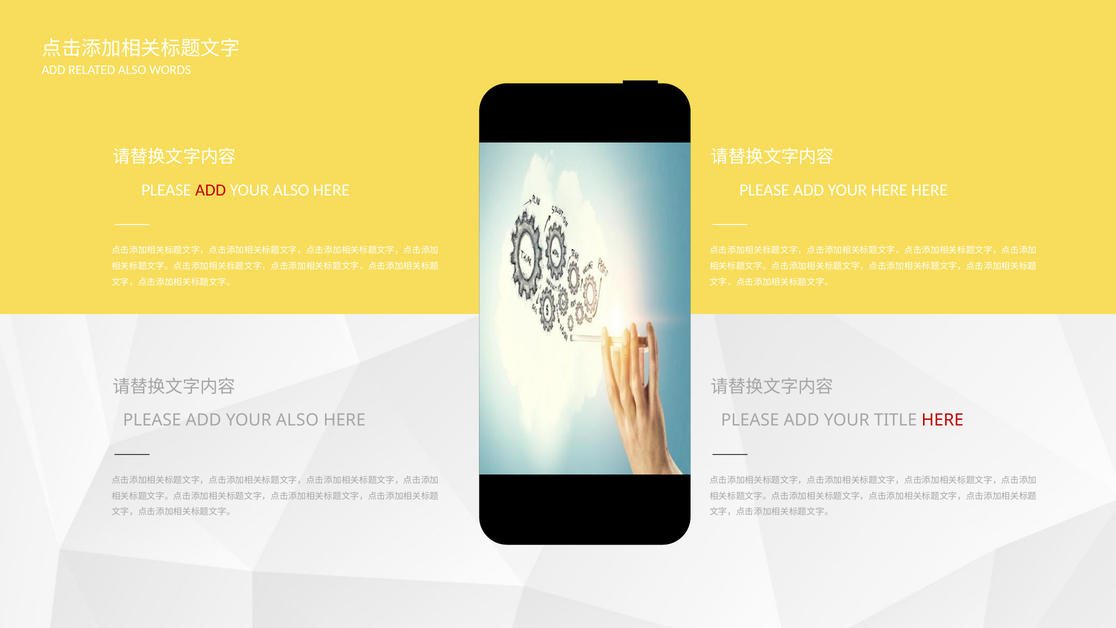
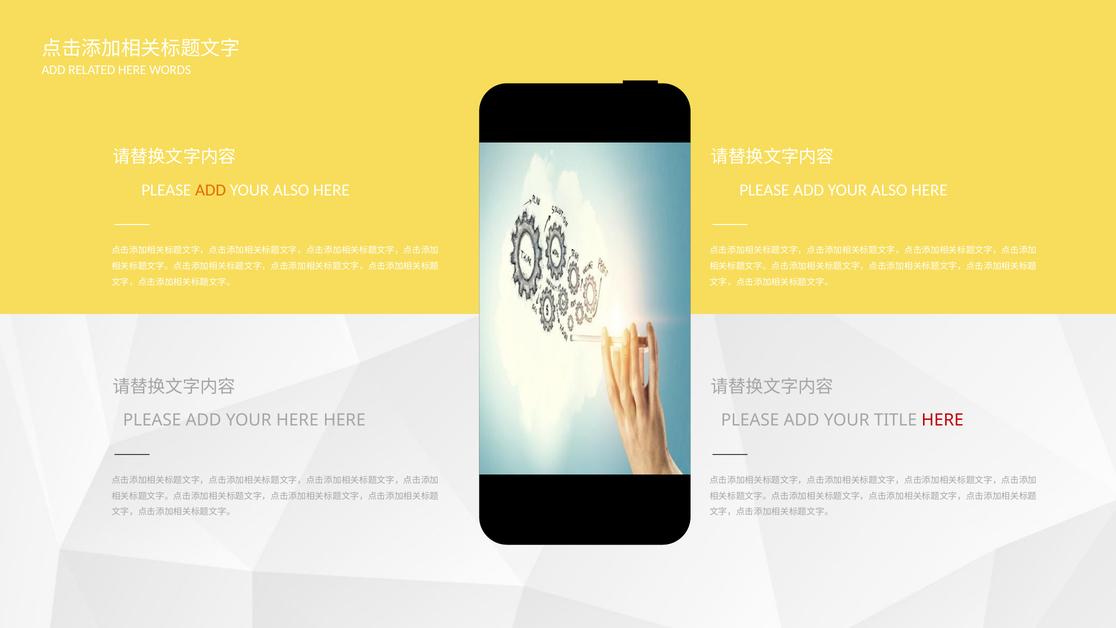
RELATED ALSO: ALSO -> HERE
ADD at (211, 190) colour: red -> orange
HERE at (889, 190): HERE -> ALSO
ALSO at (297, 420): ALSO -> HERE
